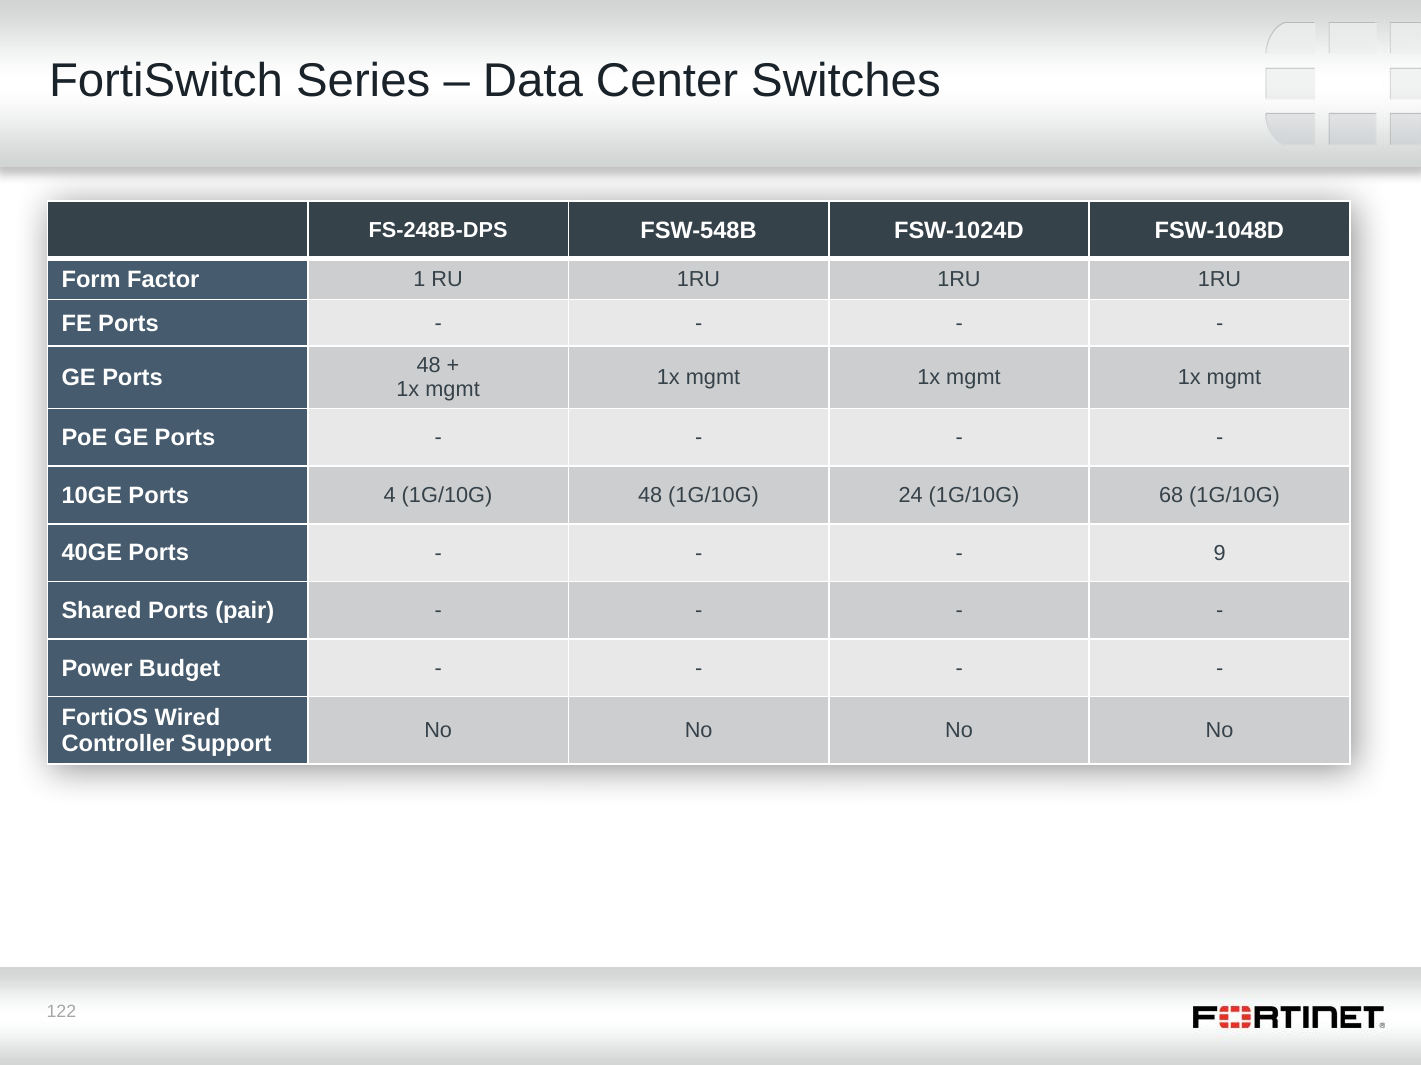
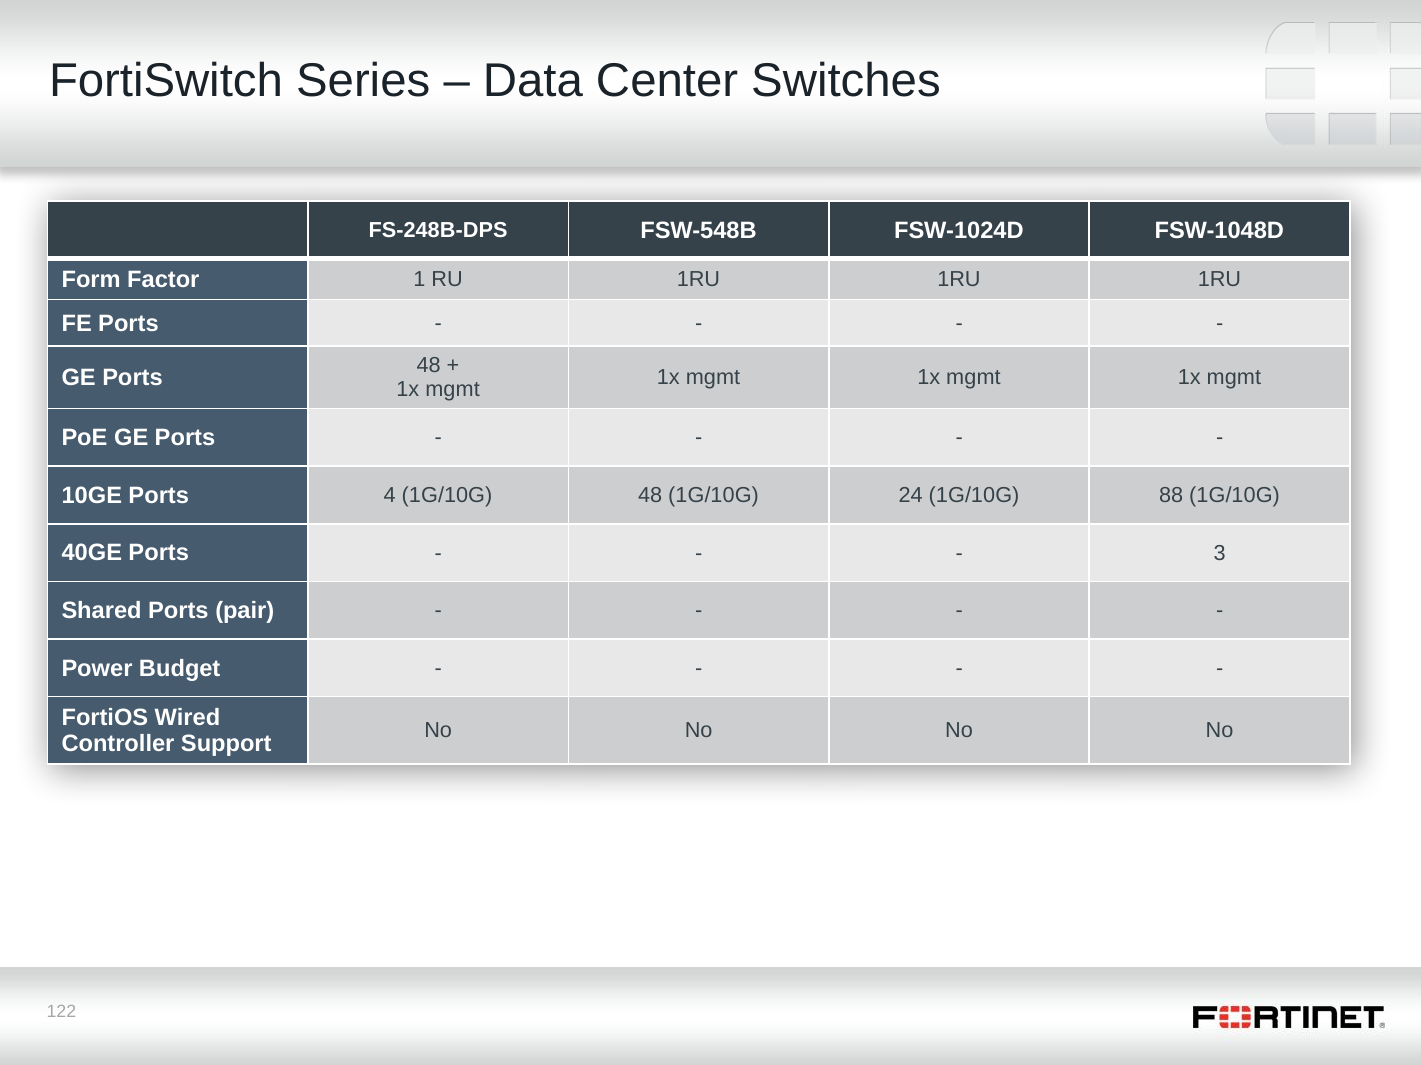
68: 68 -> 88
9: 9 -> 3
